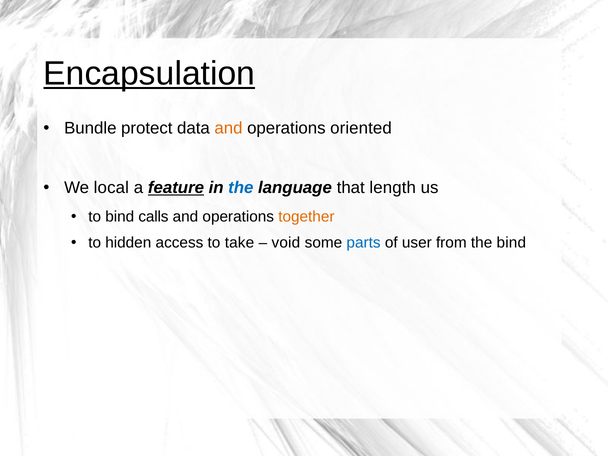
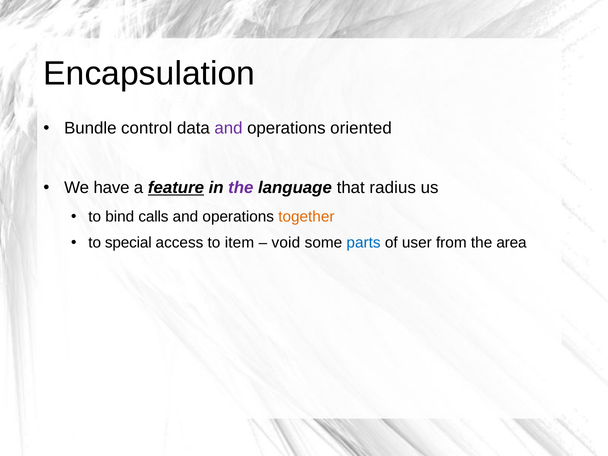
Encapsulation underline: present -> none
protect: protect -> control
and at (228, 128) colour: orange -> purple
local: local -> have
the at (241, 188) colour: blue -> purple
length: length -> radius
hidden: hidden -> special
take: take -> item
the bind: bind -> area
